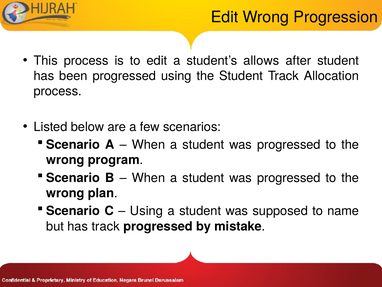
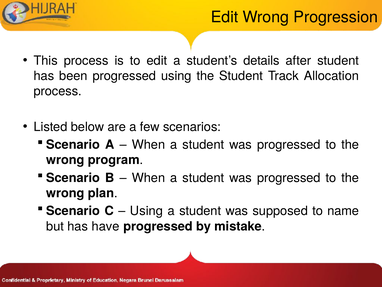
allows: allows -> details
has track: track -> have
